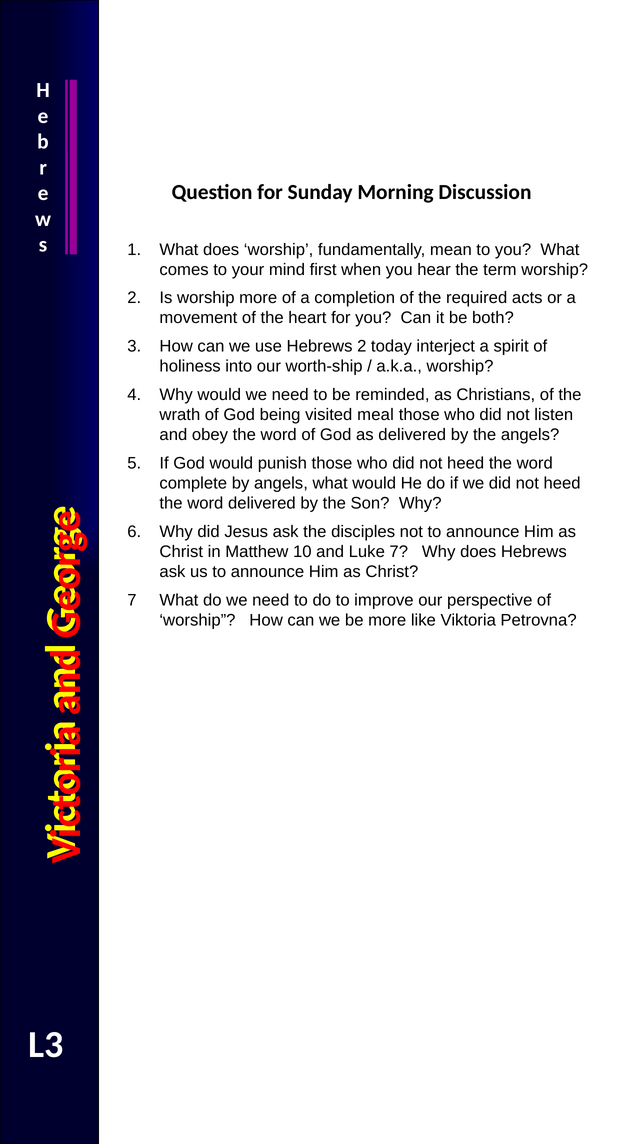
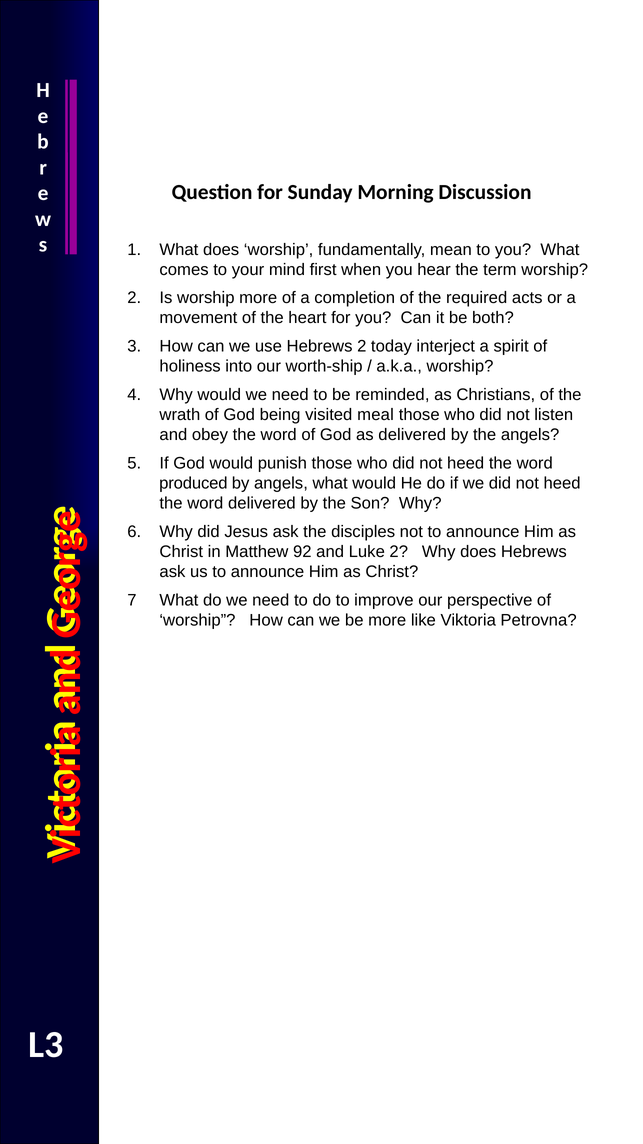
complete: complete -> produced
10: 10 -> 92
Luke 7: 7 -> 2
